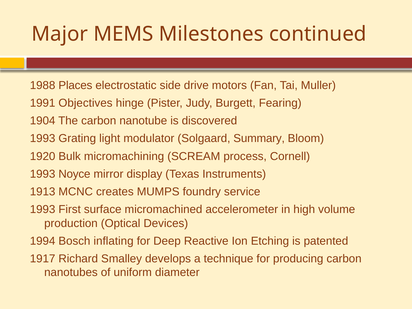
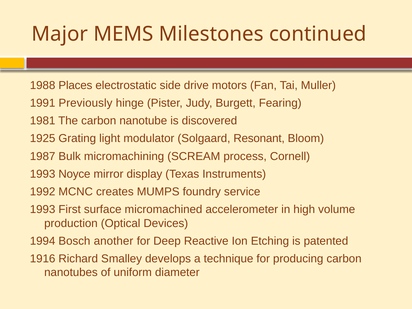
Objectives: Objectives -> Previously
1904: 1904 -> 1981
1993 at (43, 139): 1993 -> 1925
Summary: Summary -> Resonant
1920: 1920 -> 1987
1913: 1913 -> 1992
inflating: inflating -> another
1917: 1917 -> 1916
